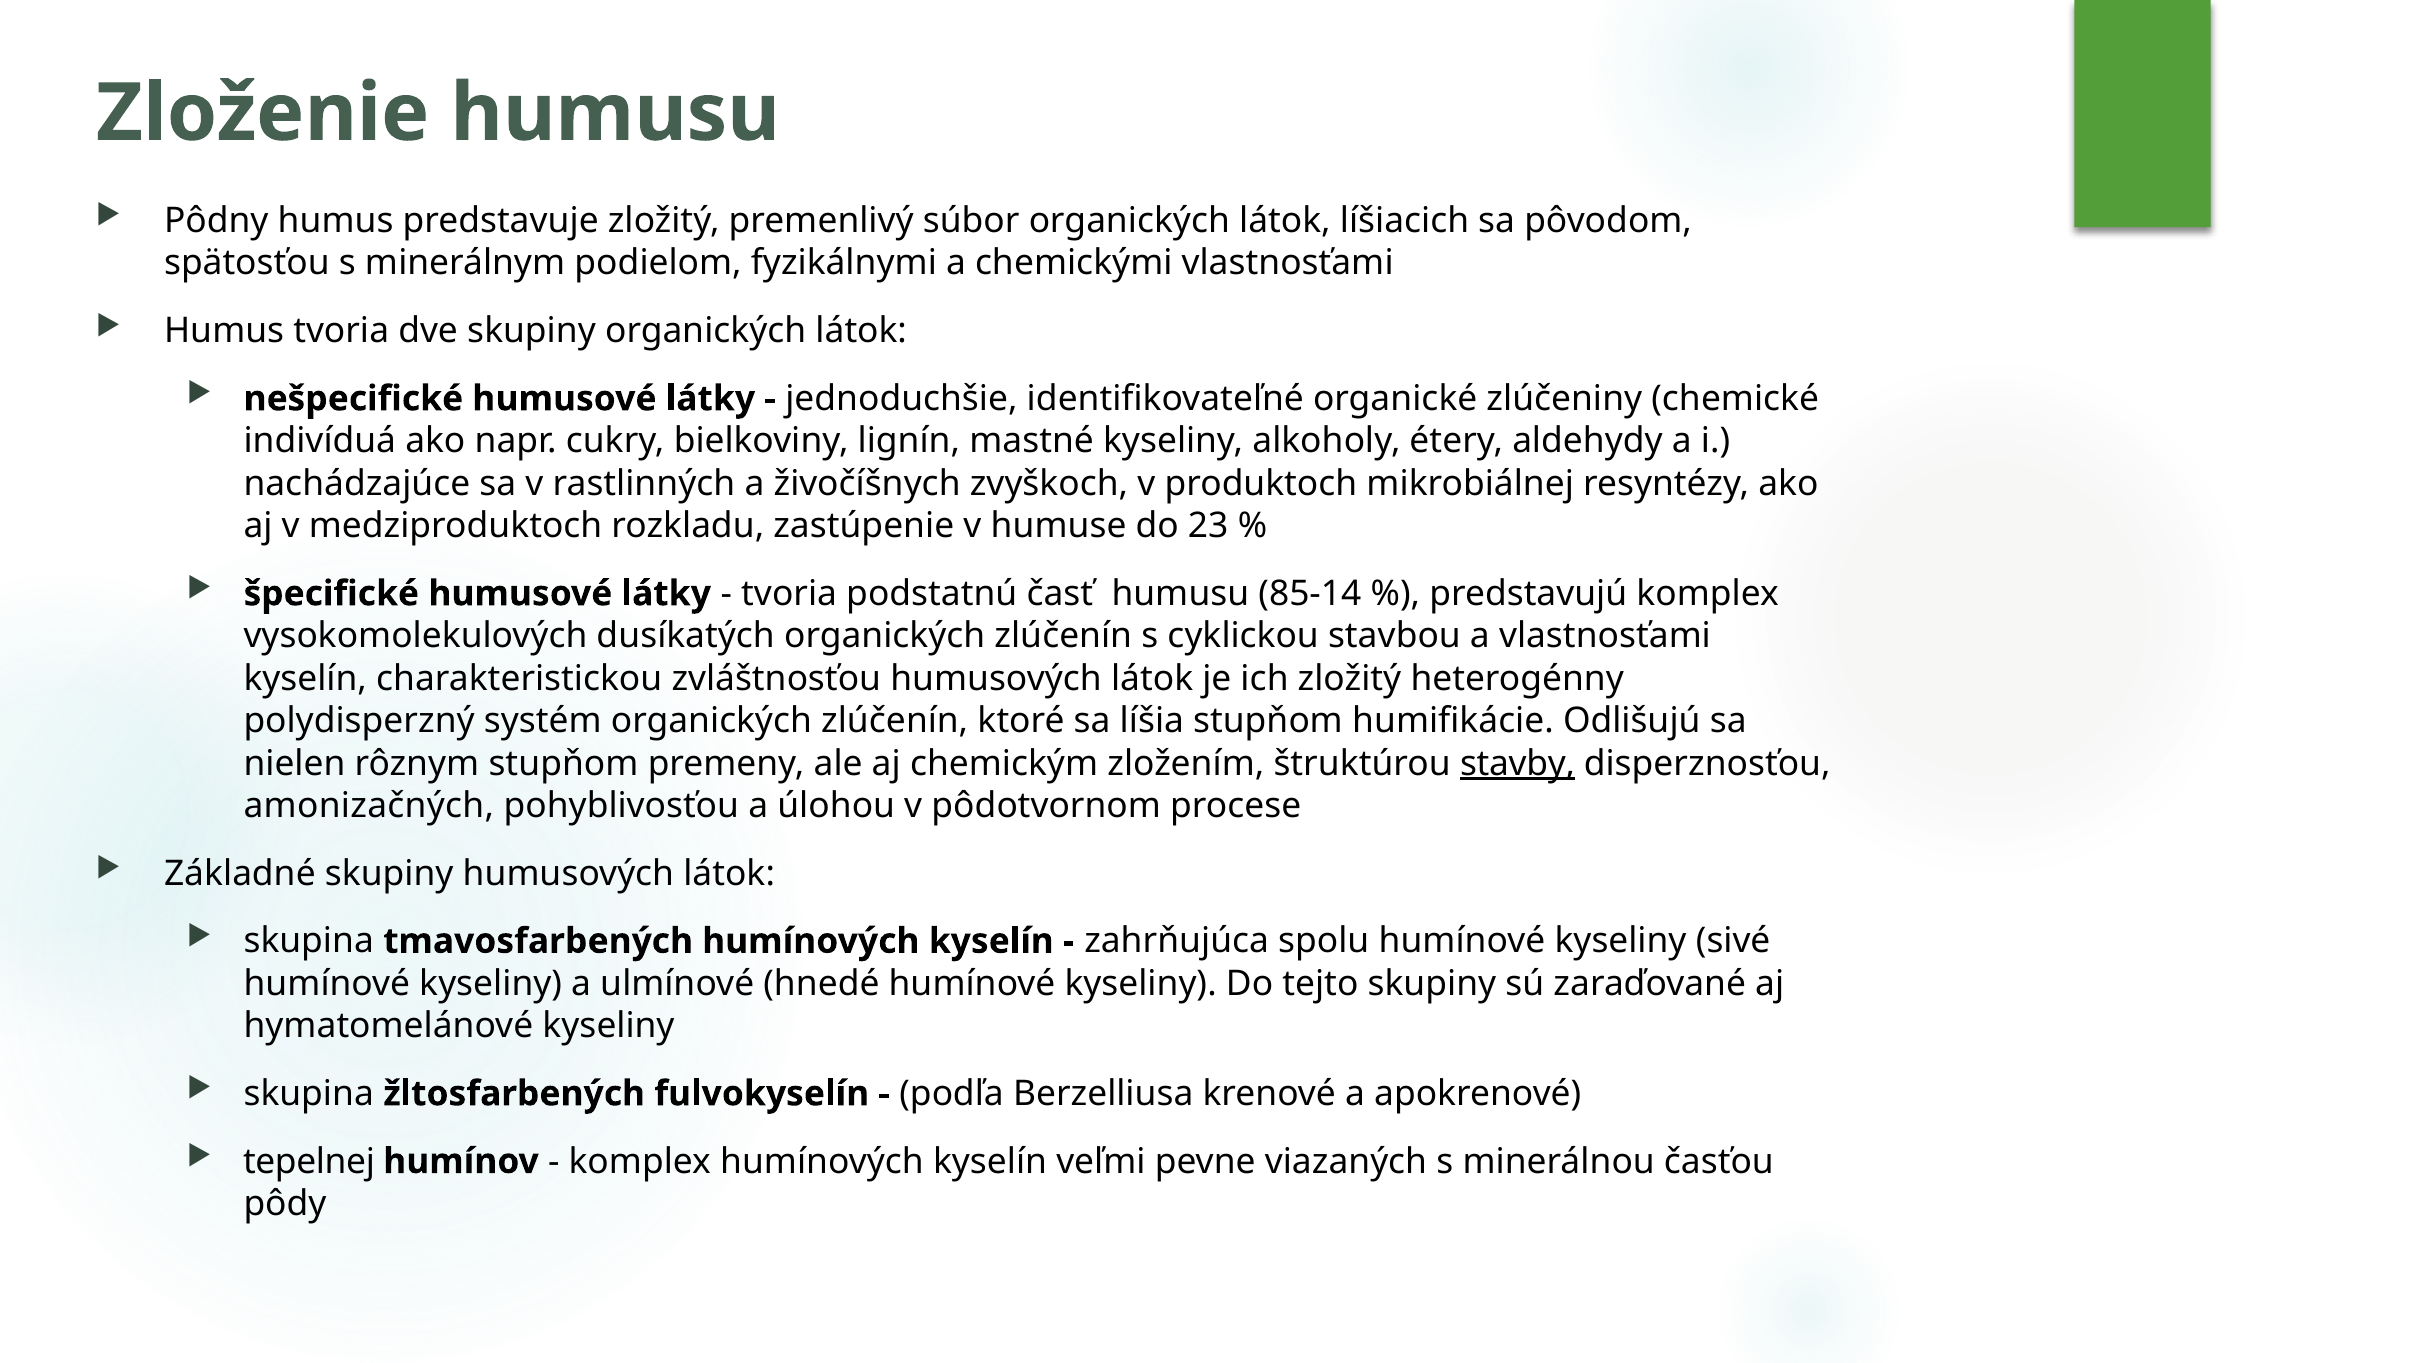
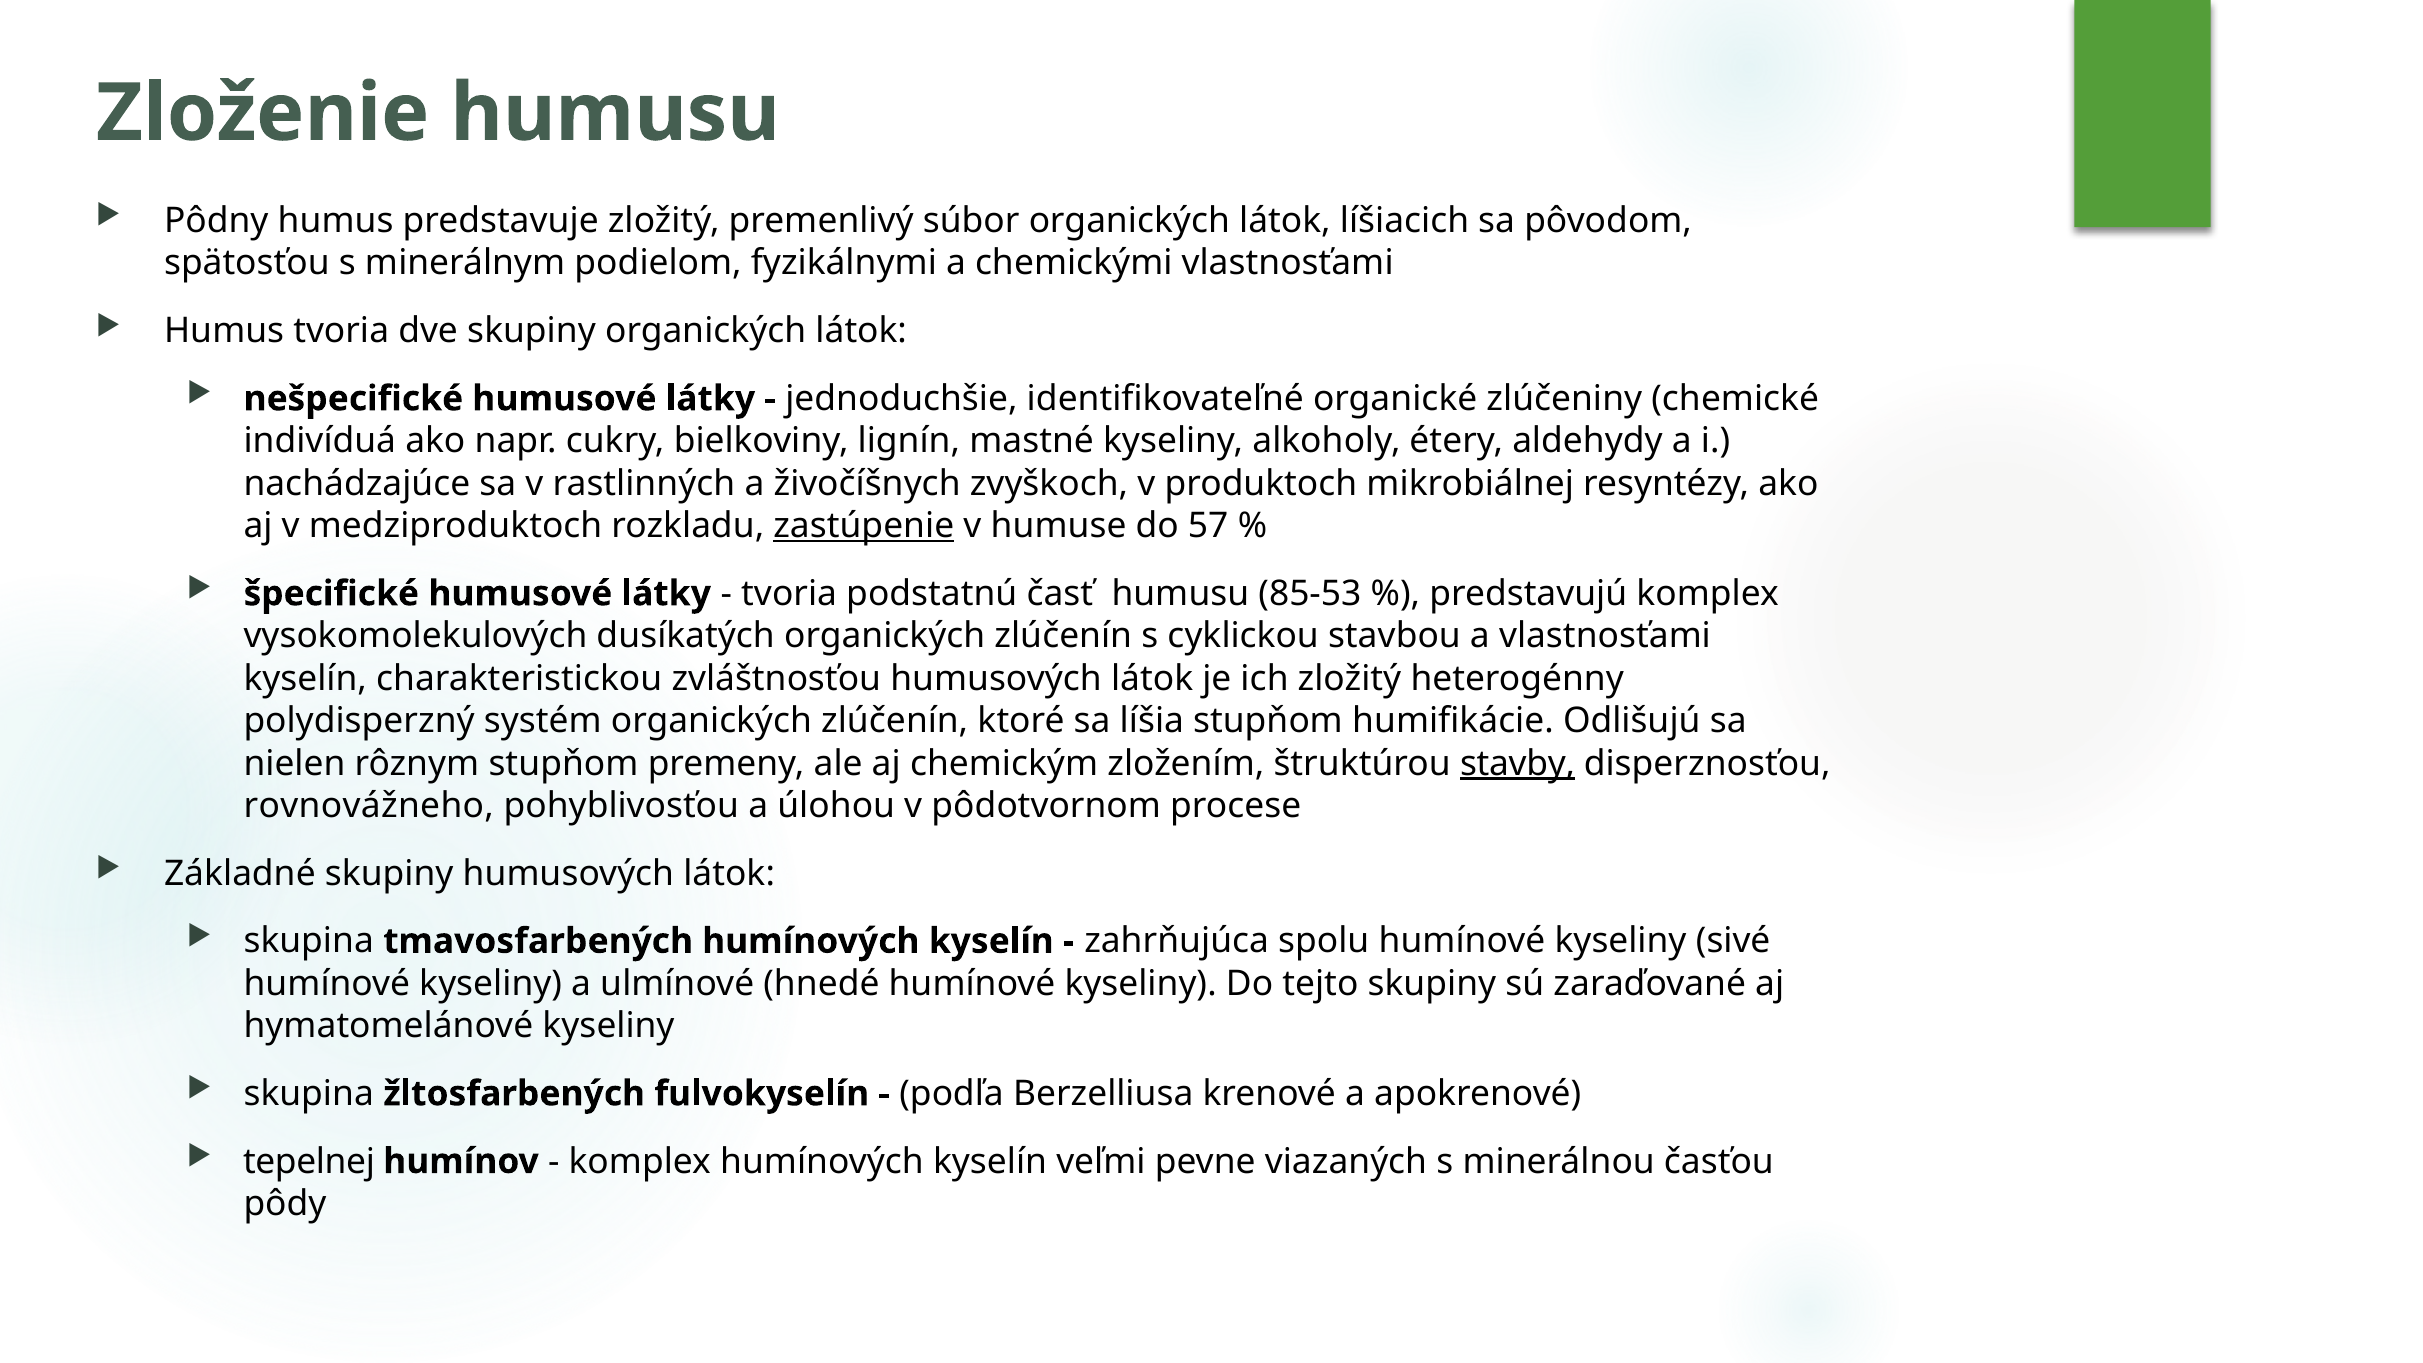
zastúpenie underline: none -> present
23: 23 -> 57
85-14: 85-14 -> 85-53
amonizačných: amonizačných -> rovnovážneho
